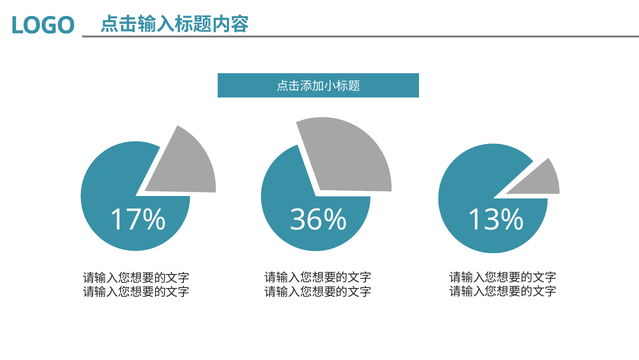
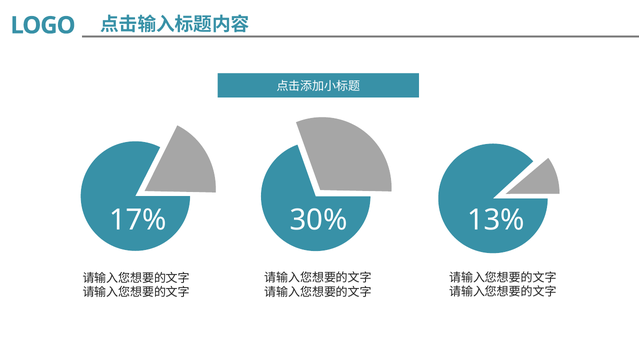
36%: 36% -> 30%
